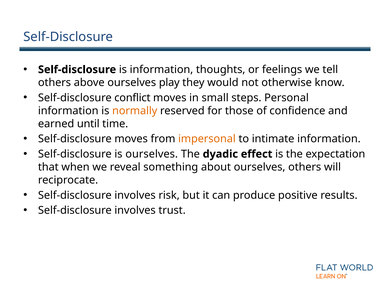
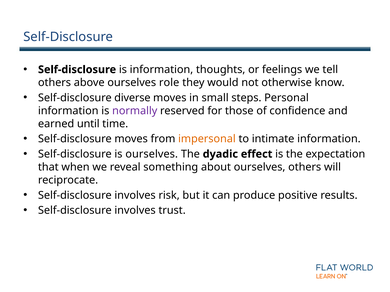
play: play -> role
conflict: conflict -> diverse
normally colour: orange -> purple
